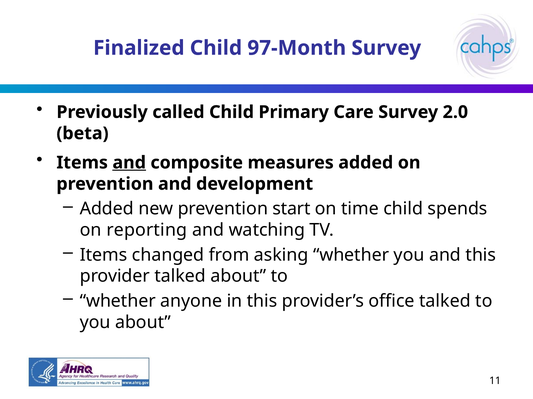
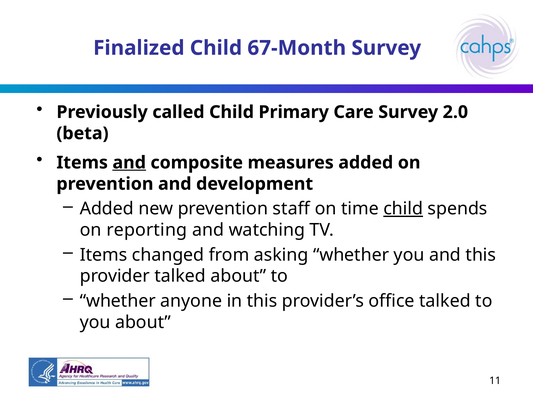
97-Month: 97-Month -> 67-Month
start: start -> staff
child at (403, 209) underline: none -> present
